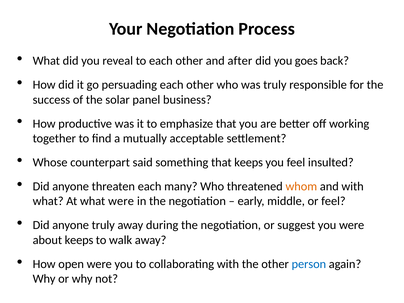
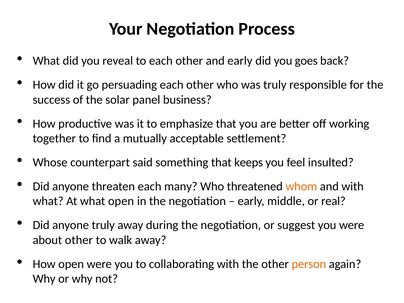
and after: after -> early
what were: were -> open
or feel: feel -> real
about keeps: keeps -> other
person colour: blue -> orange
